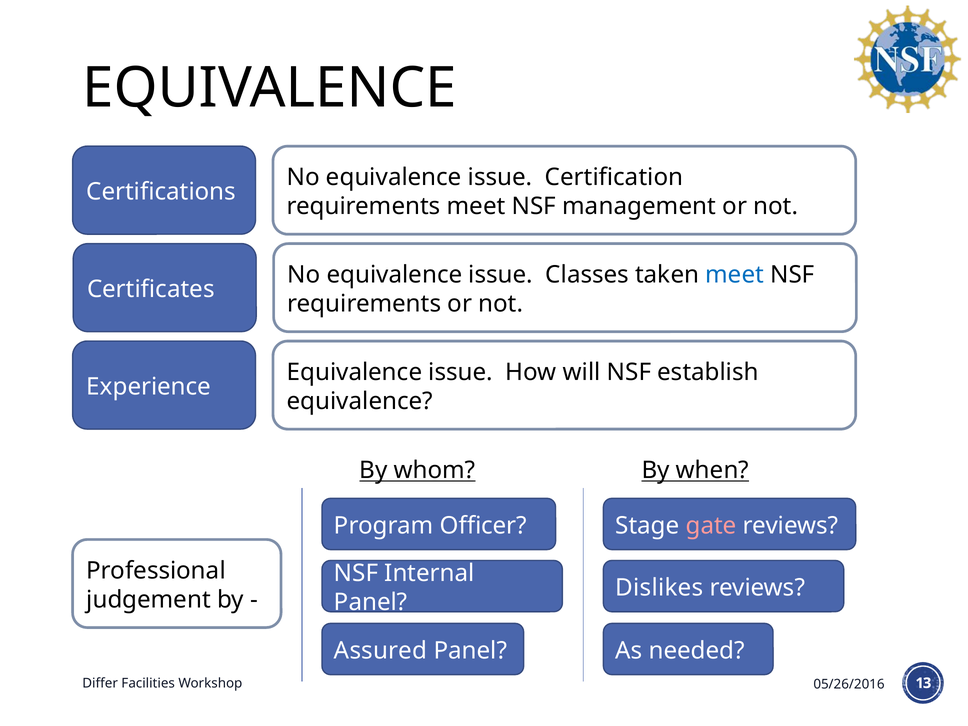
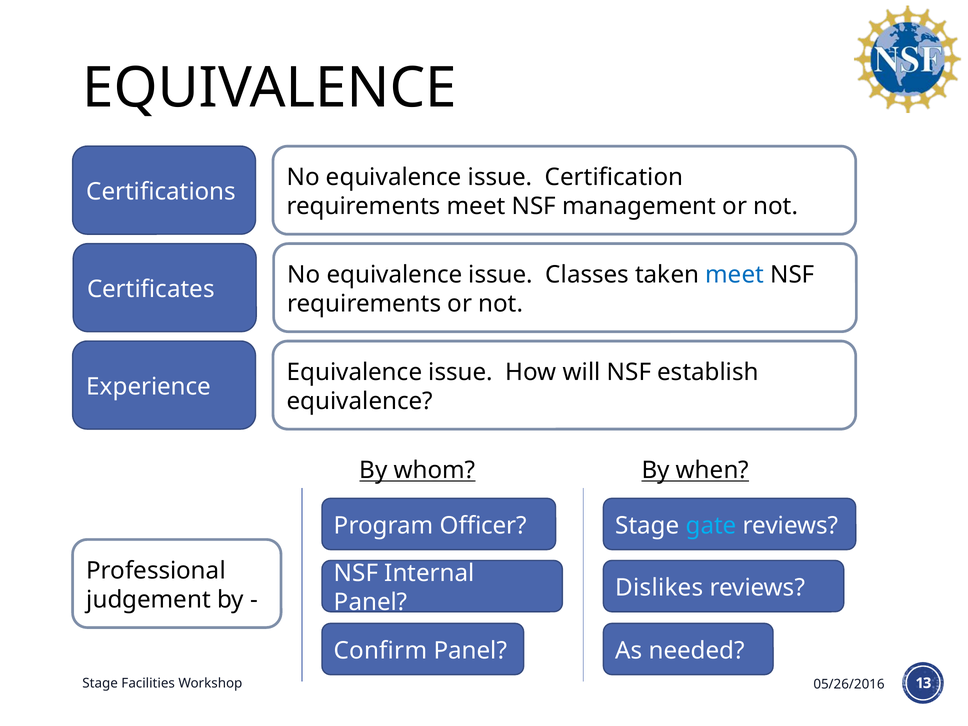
gate colour: pink -> light blue
Assured: Assured -> Confirm
Differ at (100, 683): Differ -> Stage
